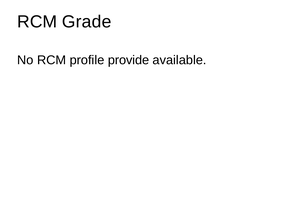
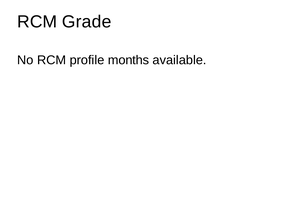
provide: provide -> months
